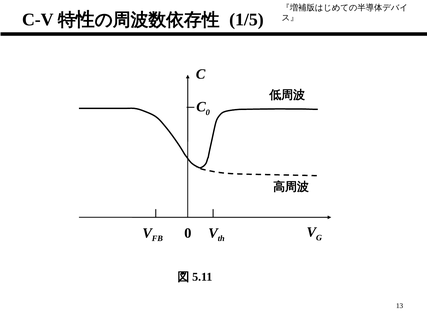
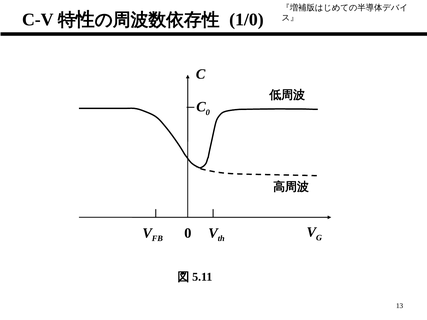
1/5: 1/5 -> 1/0
